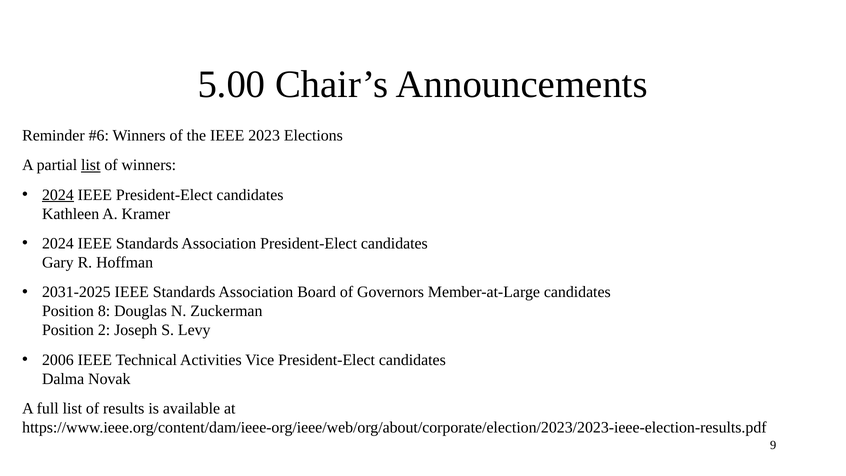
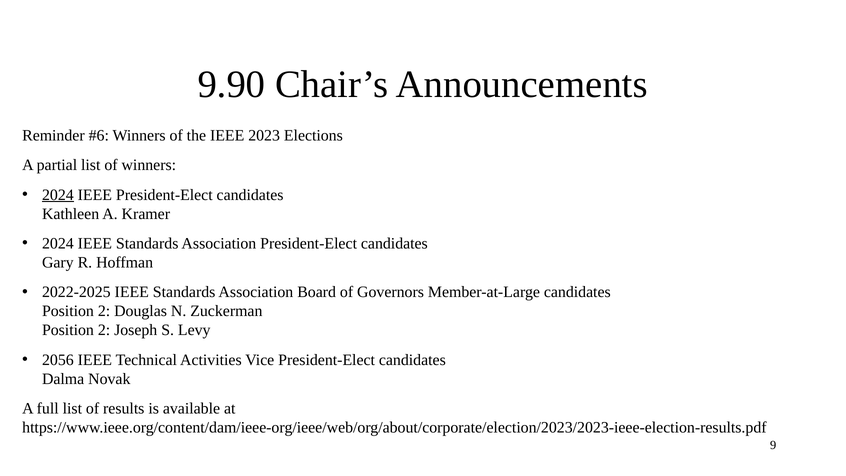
5.00: 5.00 -> 9.90
list at (91, 165) underline: present -> none
2031-2025: 2031-2025 -> 2022-2025
8 at (104, 311): 8 -> 2
2006: 2006 -> 2056
